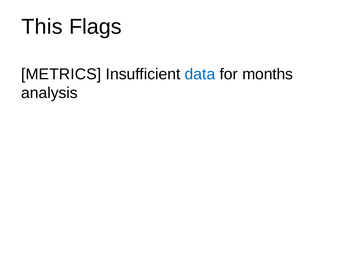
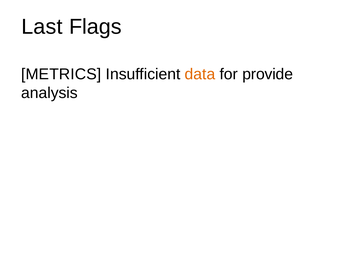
This: This -> Last
data colour: blue -> orange
months: months -> provide
